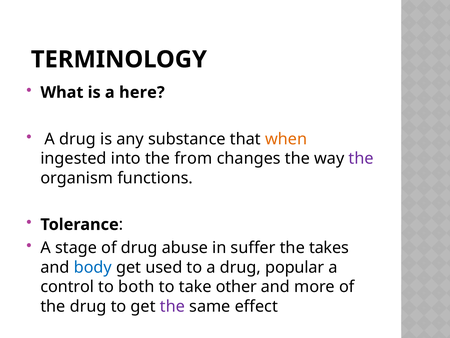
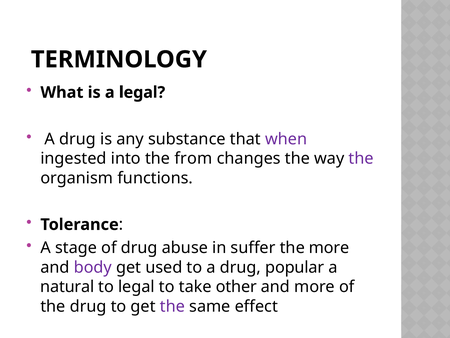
a here: here -> legal
when colour: orange -> purple
the takes: takes -> more
body colour: blue -> purple
control: control -> natural
to both: both -> legal
